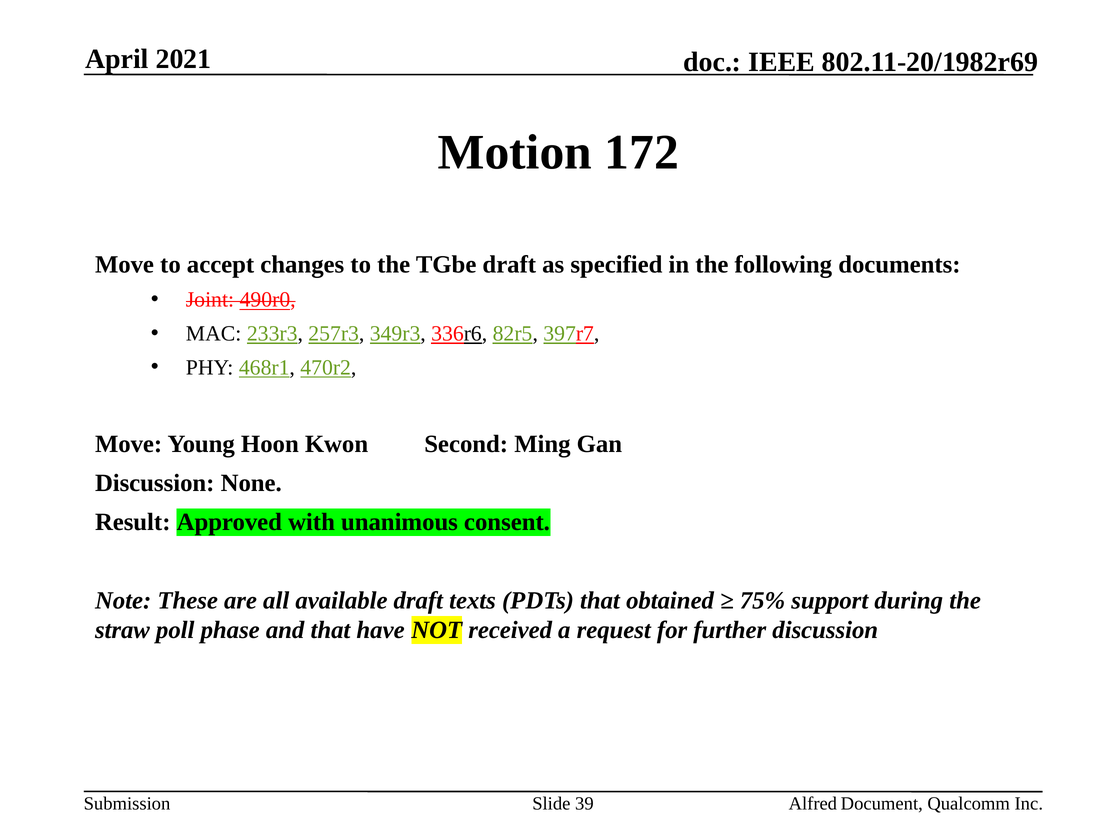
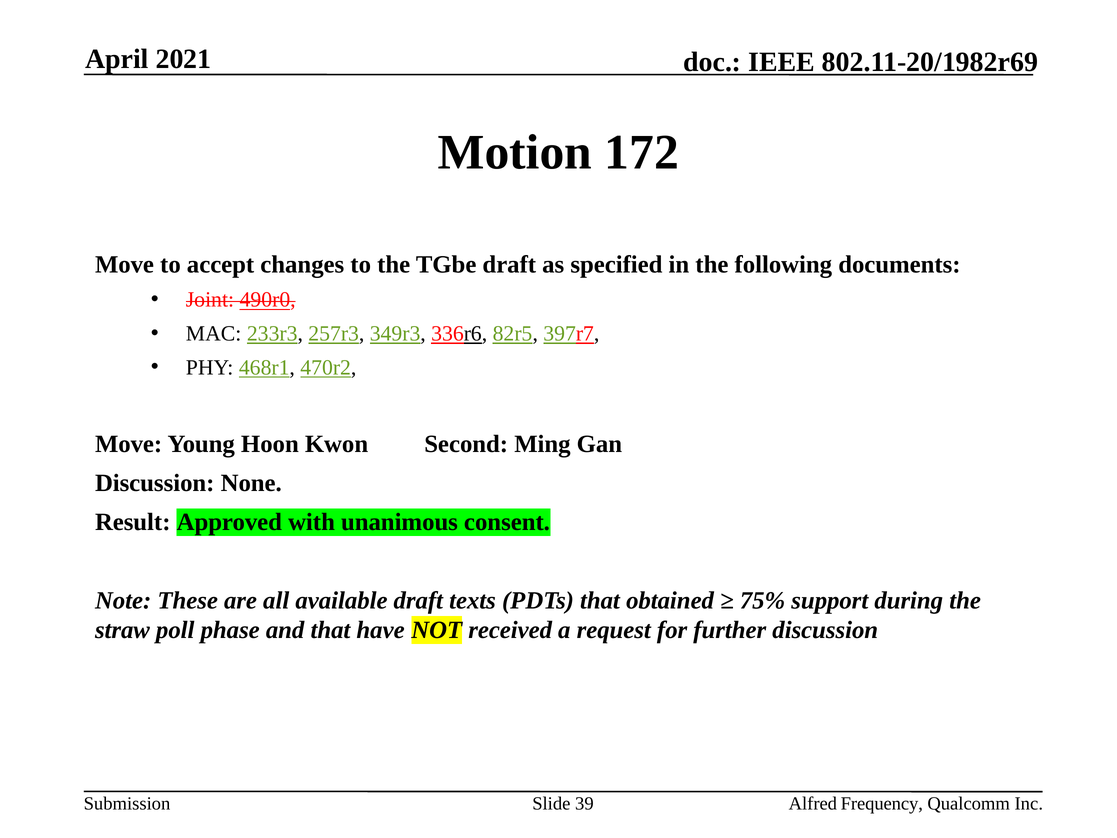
Document: Document -> Frequency
